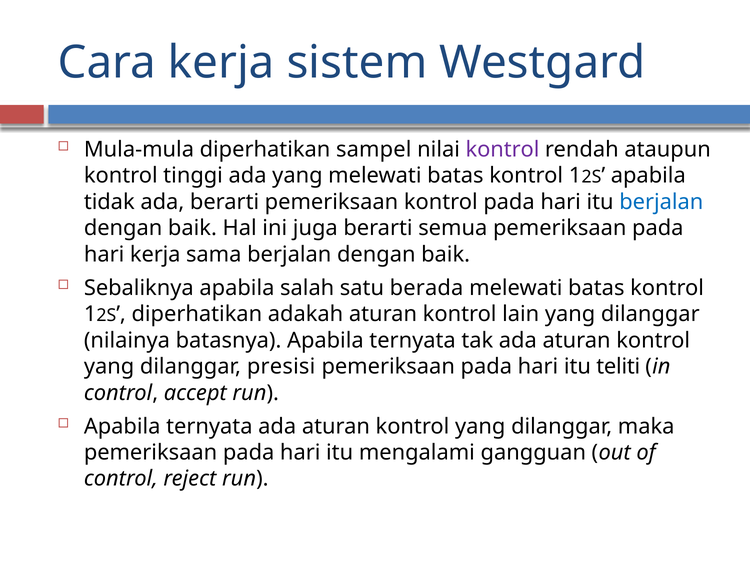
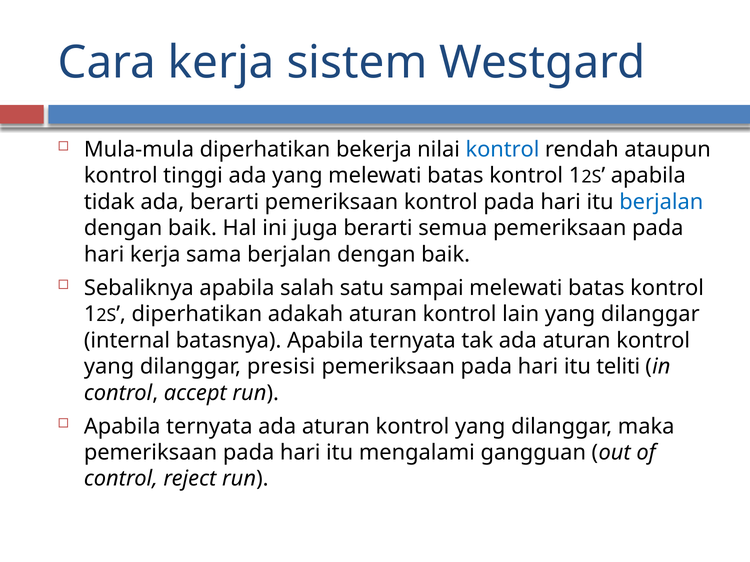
sampel: sampel -> bekerja
kontrol at (502, 150) colour: purple -> blue
berada: berada -> sampai
nilainya: nilainya -> internal
